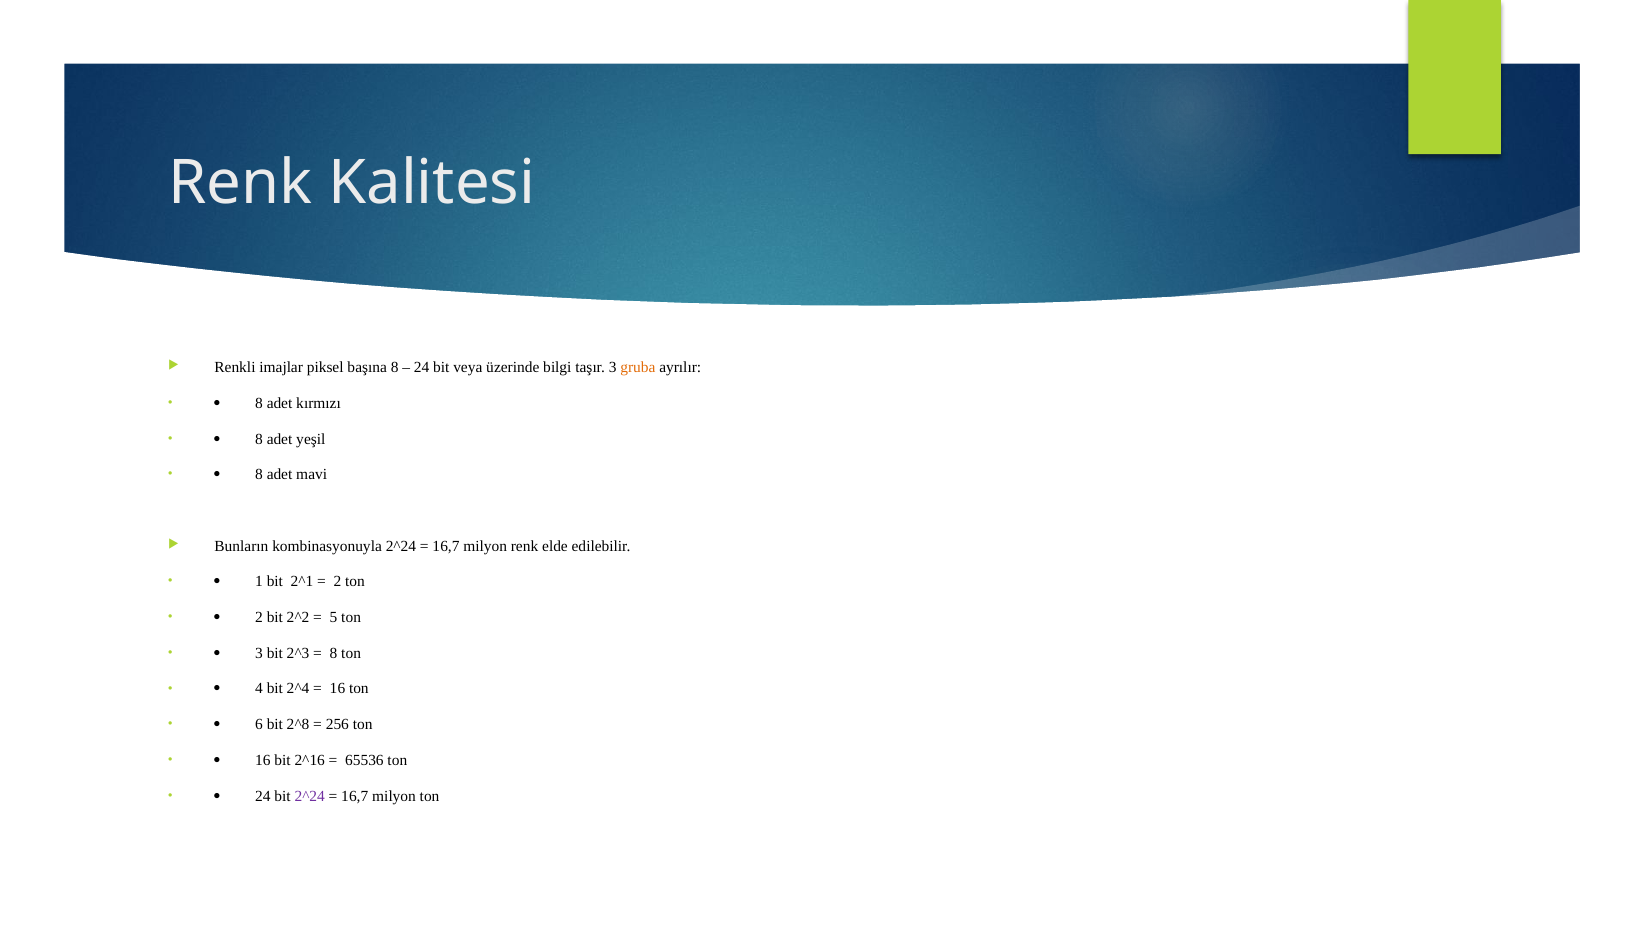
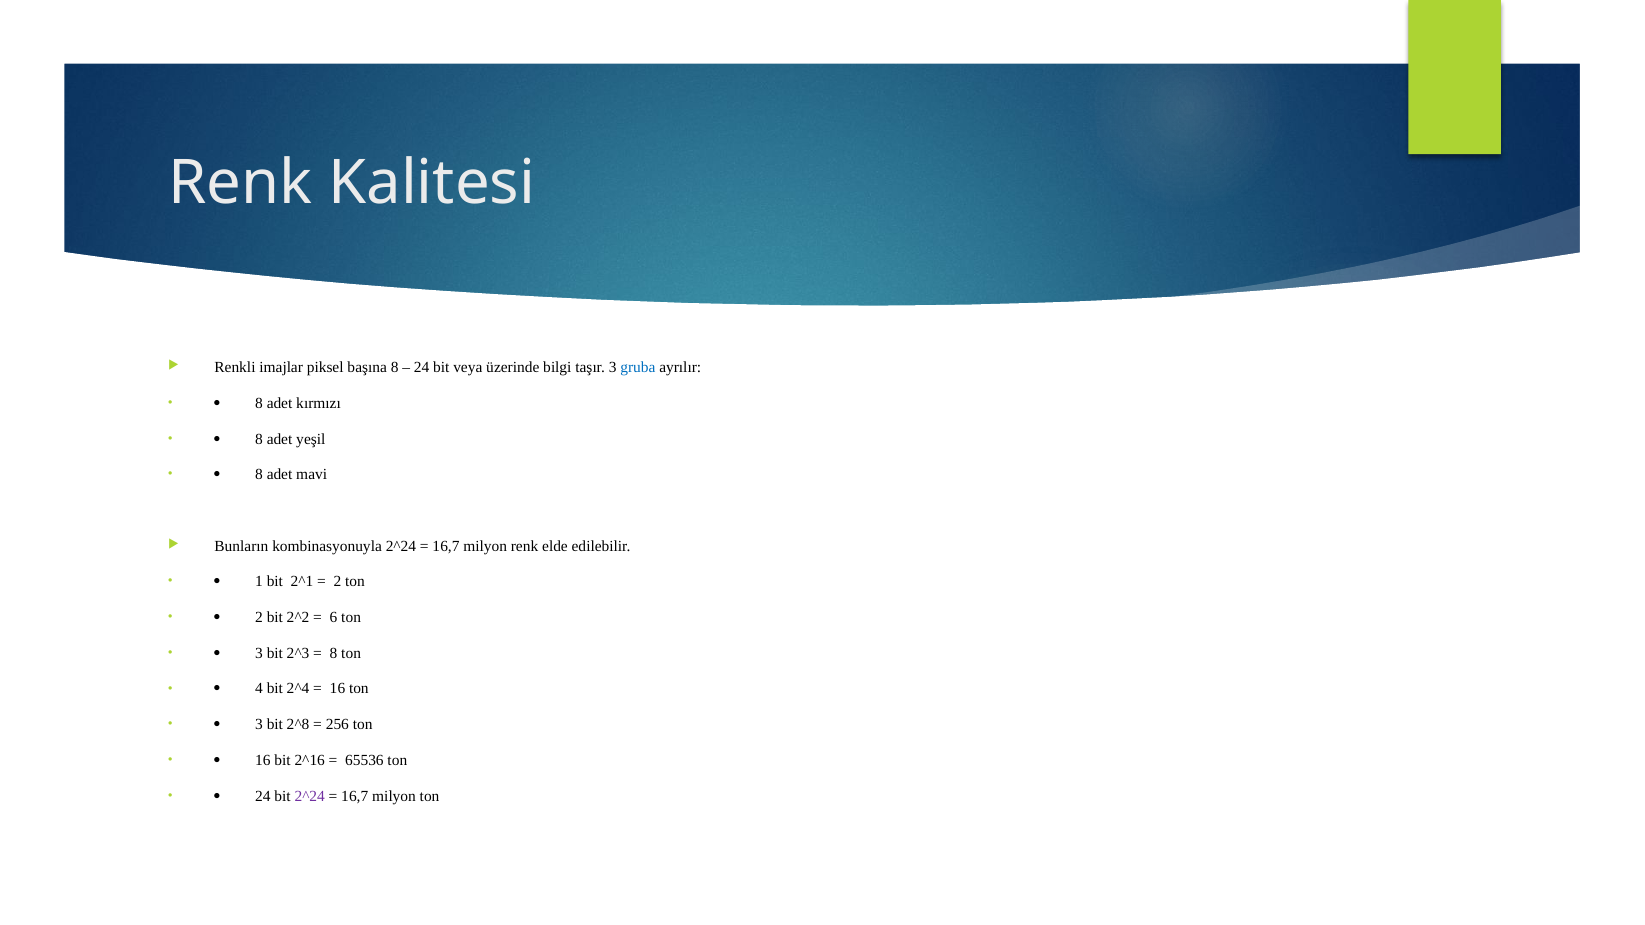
gruba colour: orange -> blue
5: 5 -> 6
6 at (259, 725): 6 -> 3
